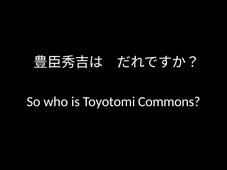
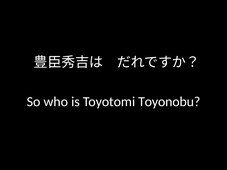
Commons: Commons -> Toyonobu
